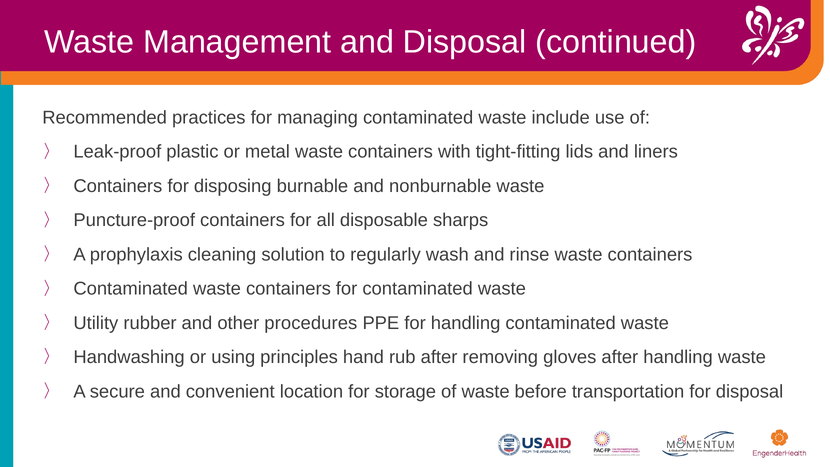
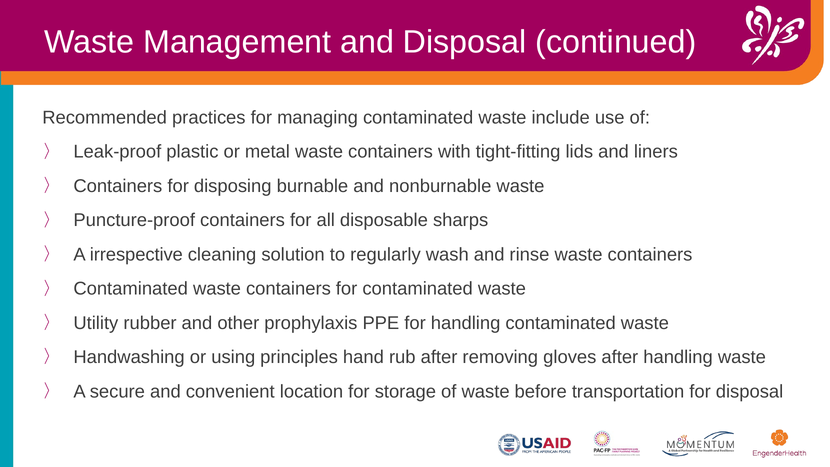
prophylaxis: prophylaxis -> irrespective
procedures: procedures -> prophylaxis
